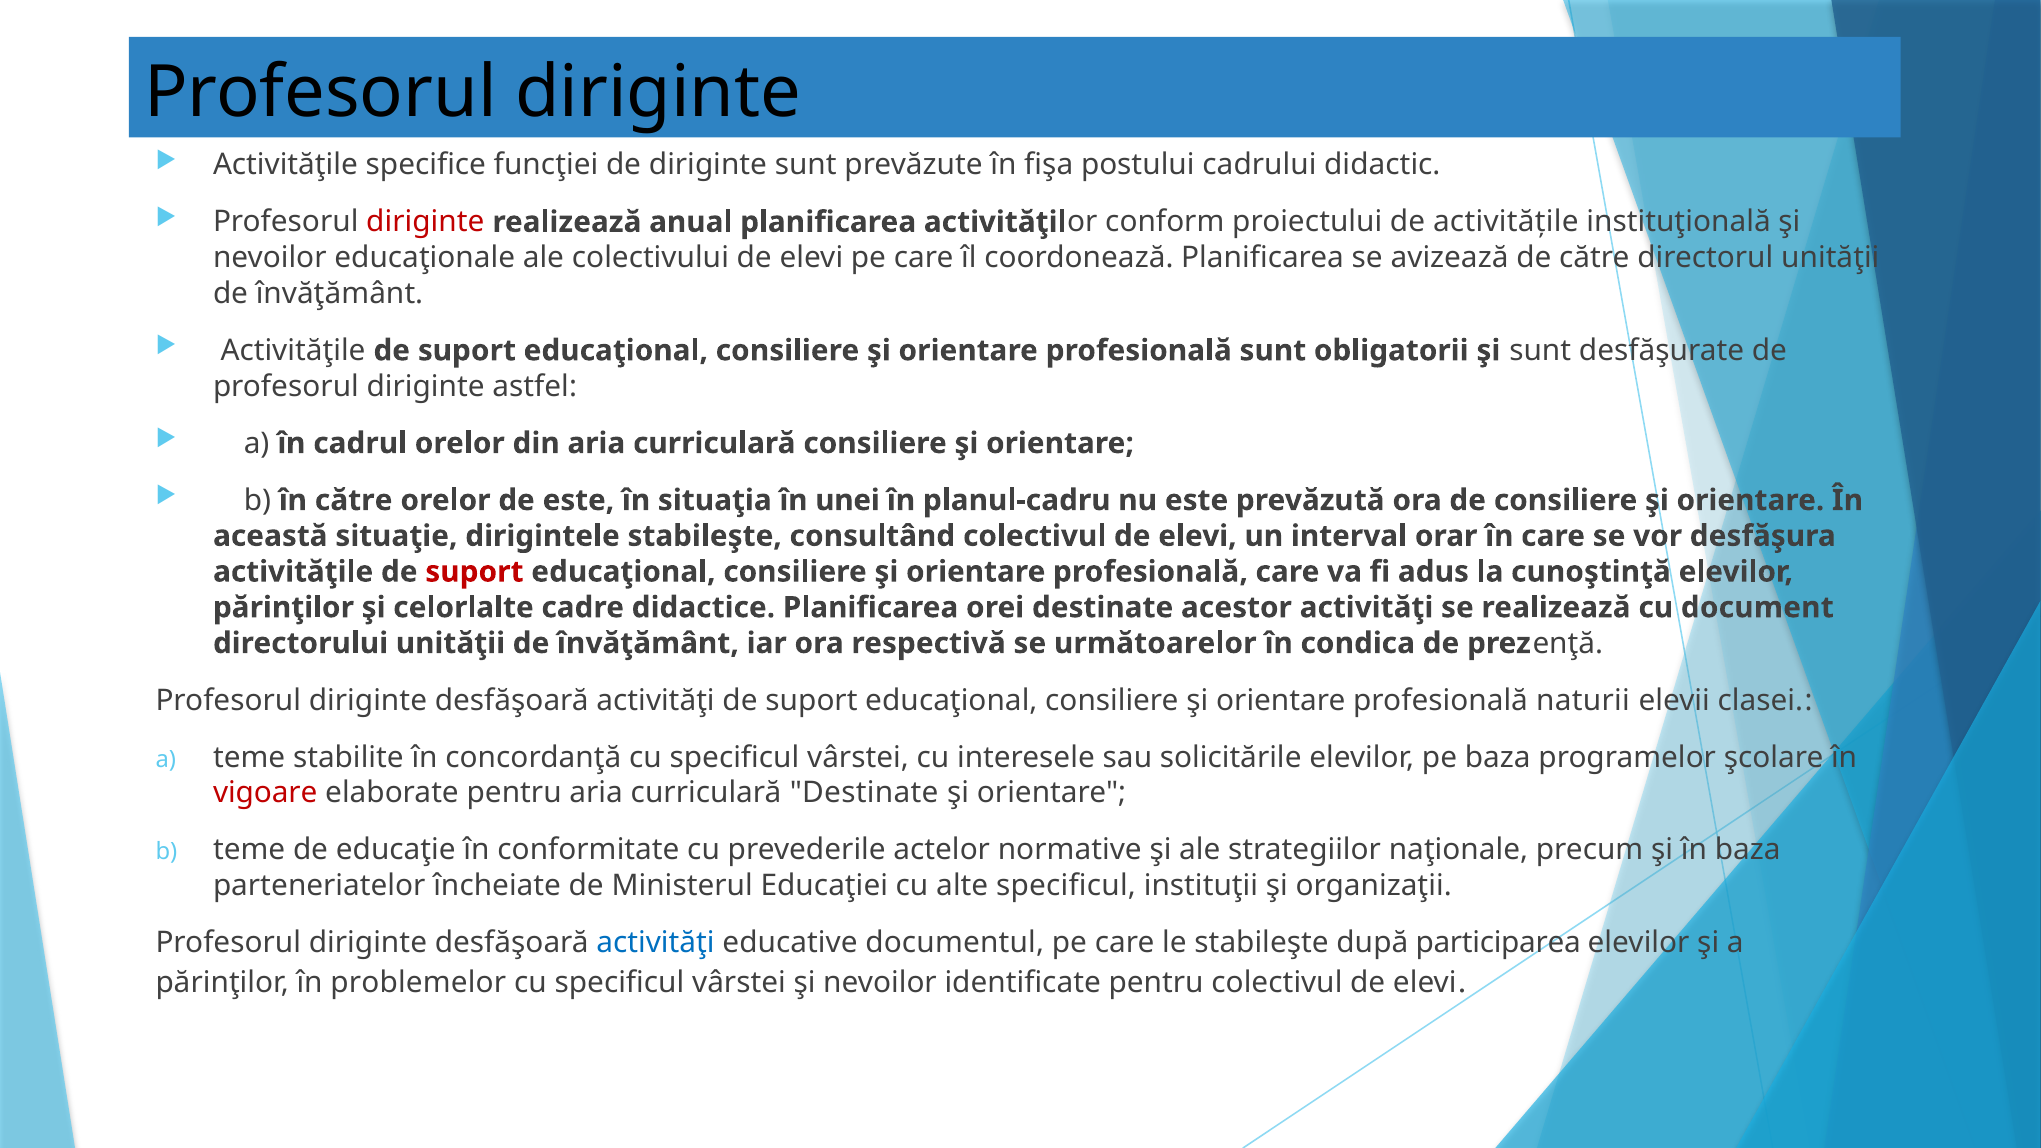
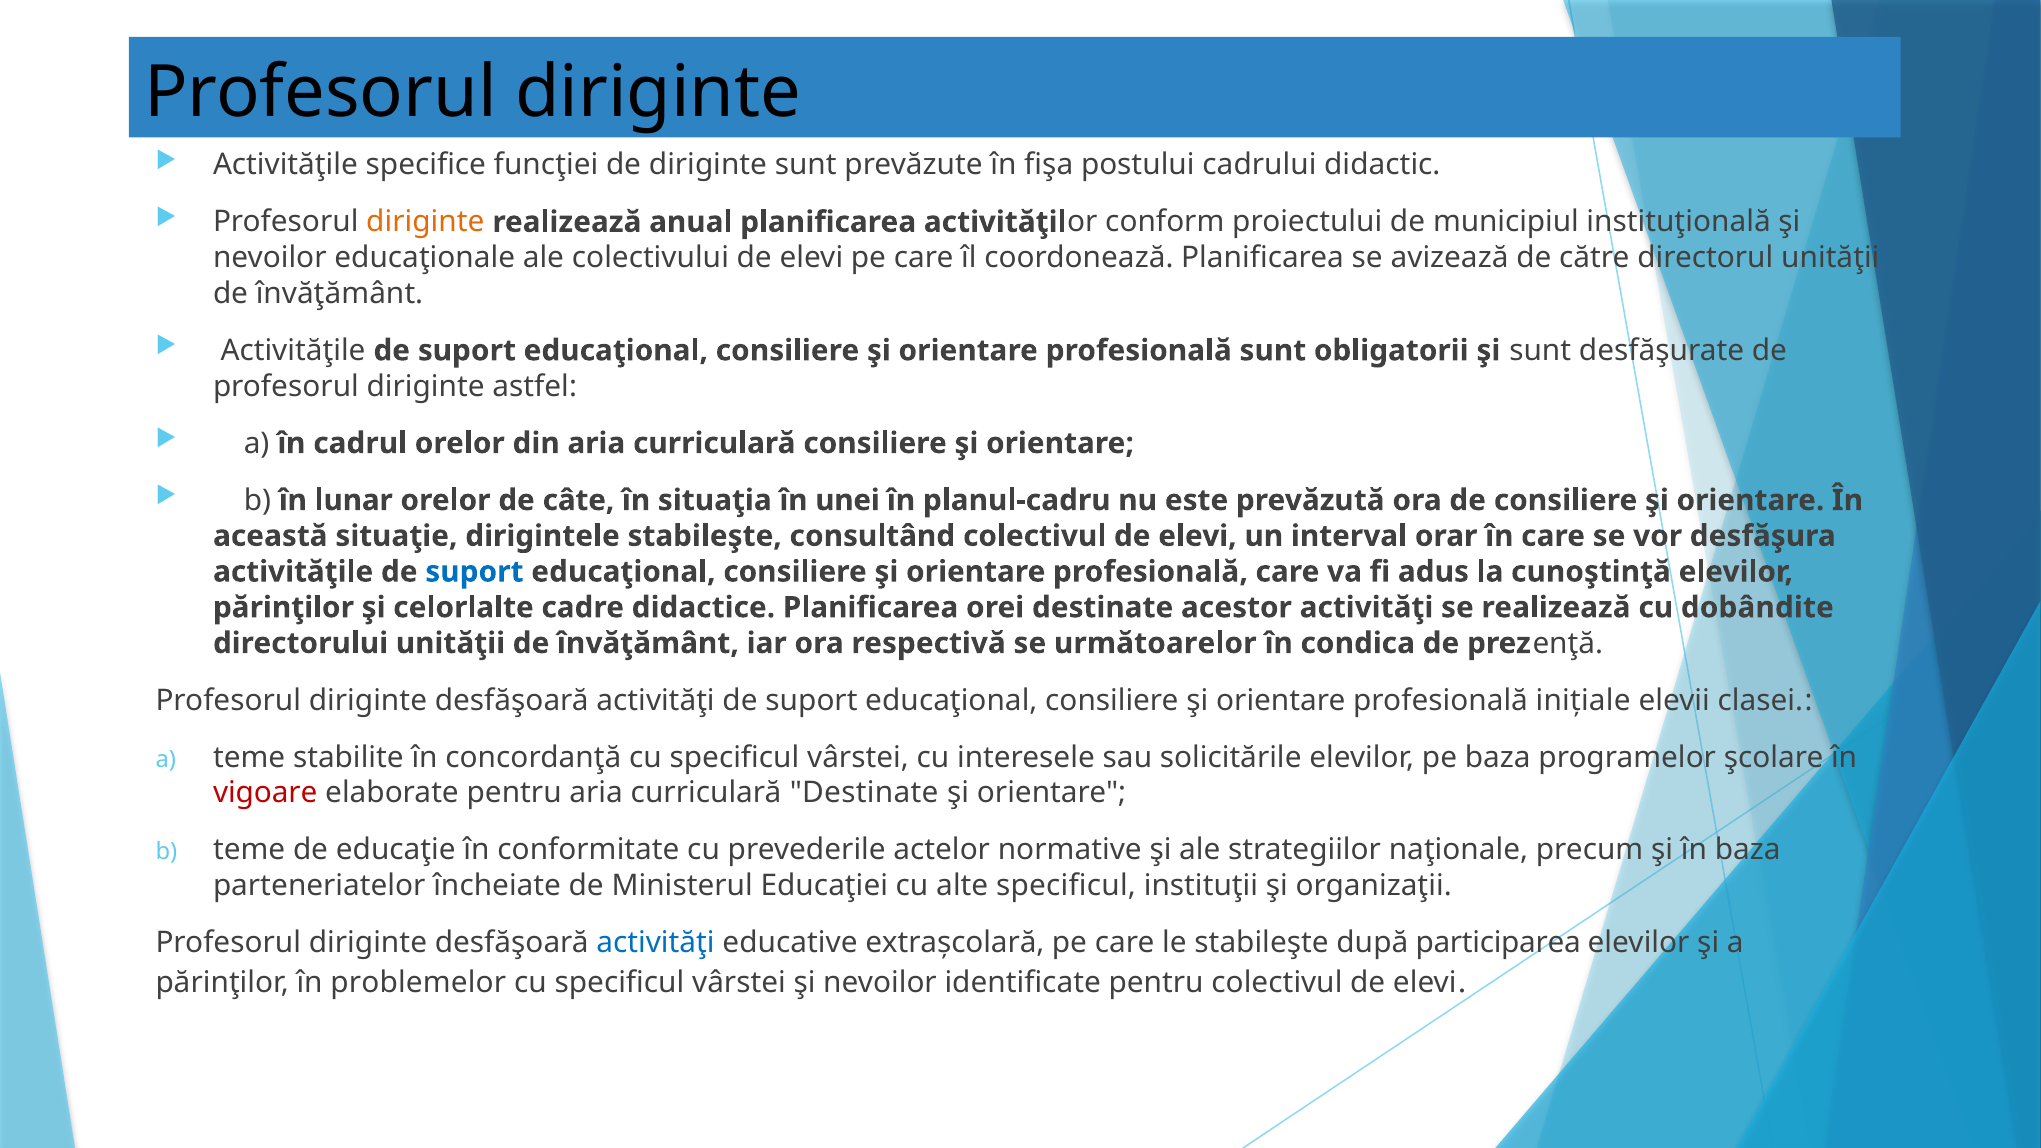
diriginte at (425, 222) colour: red -> orange
activitățile: activitățile -> municipiul
în către: către -> lunar
de este: este -> câte
suport at (474, 572) colour: red -> blue
document: document -> dobândite
naturii: naturii -> inițiale
documentul: documentul -> extrașcolară
